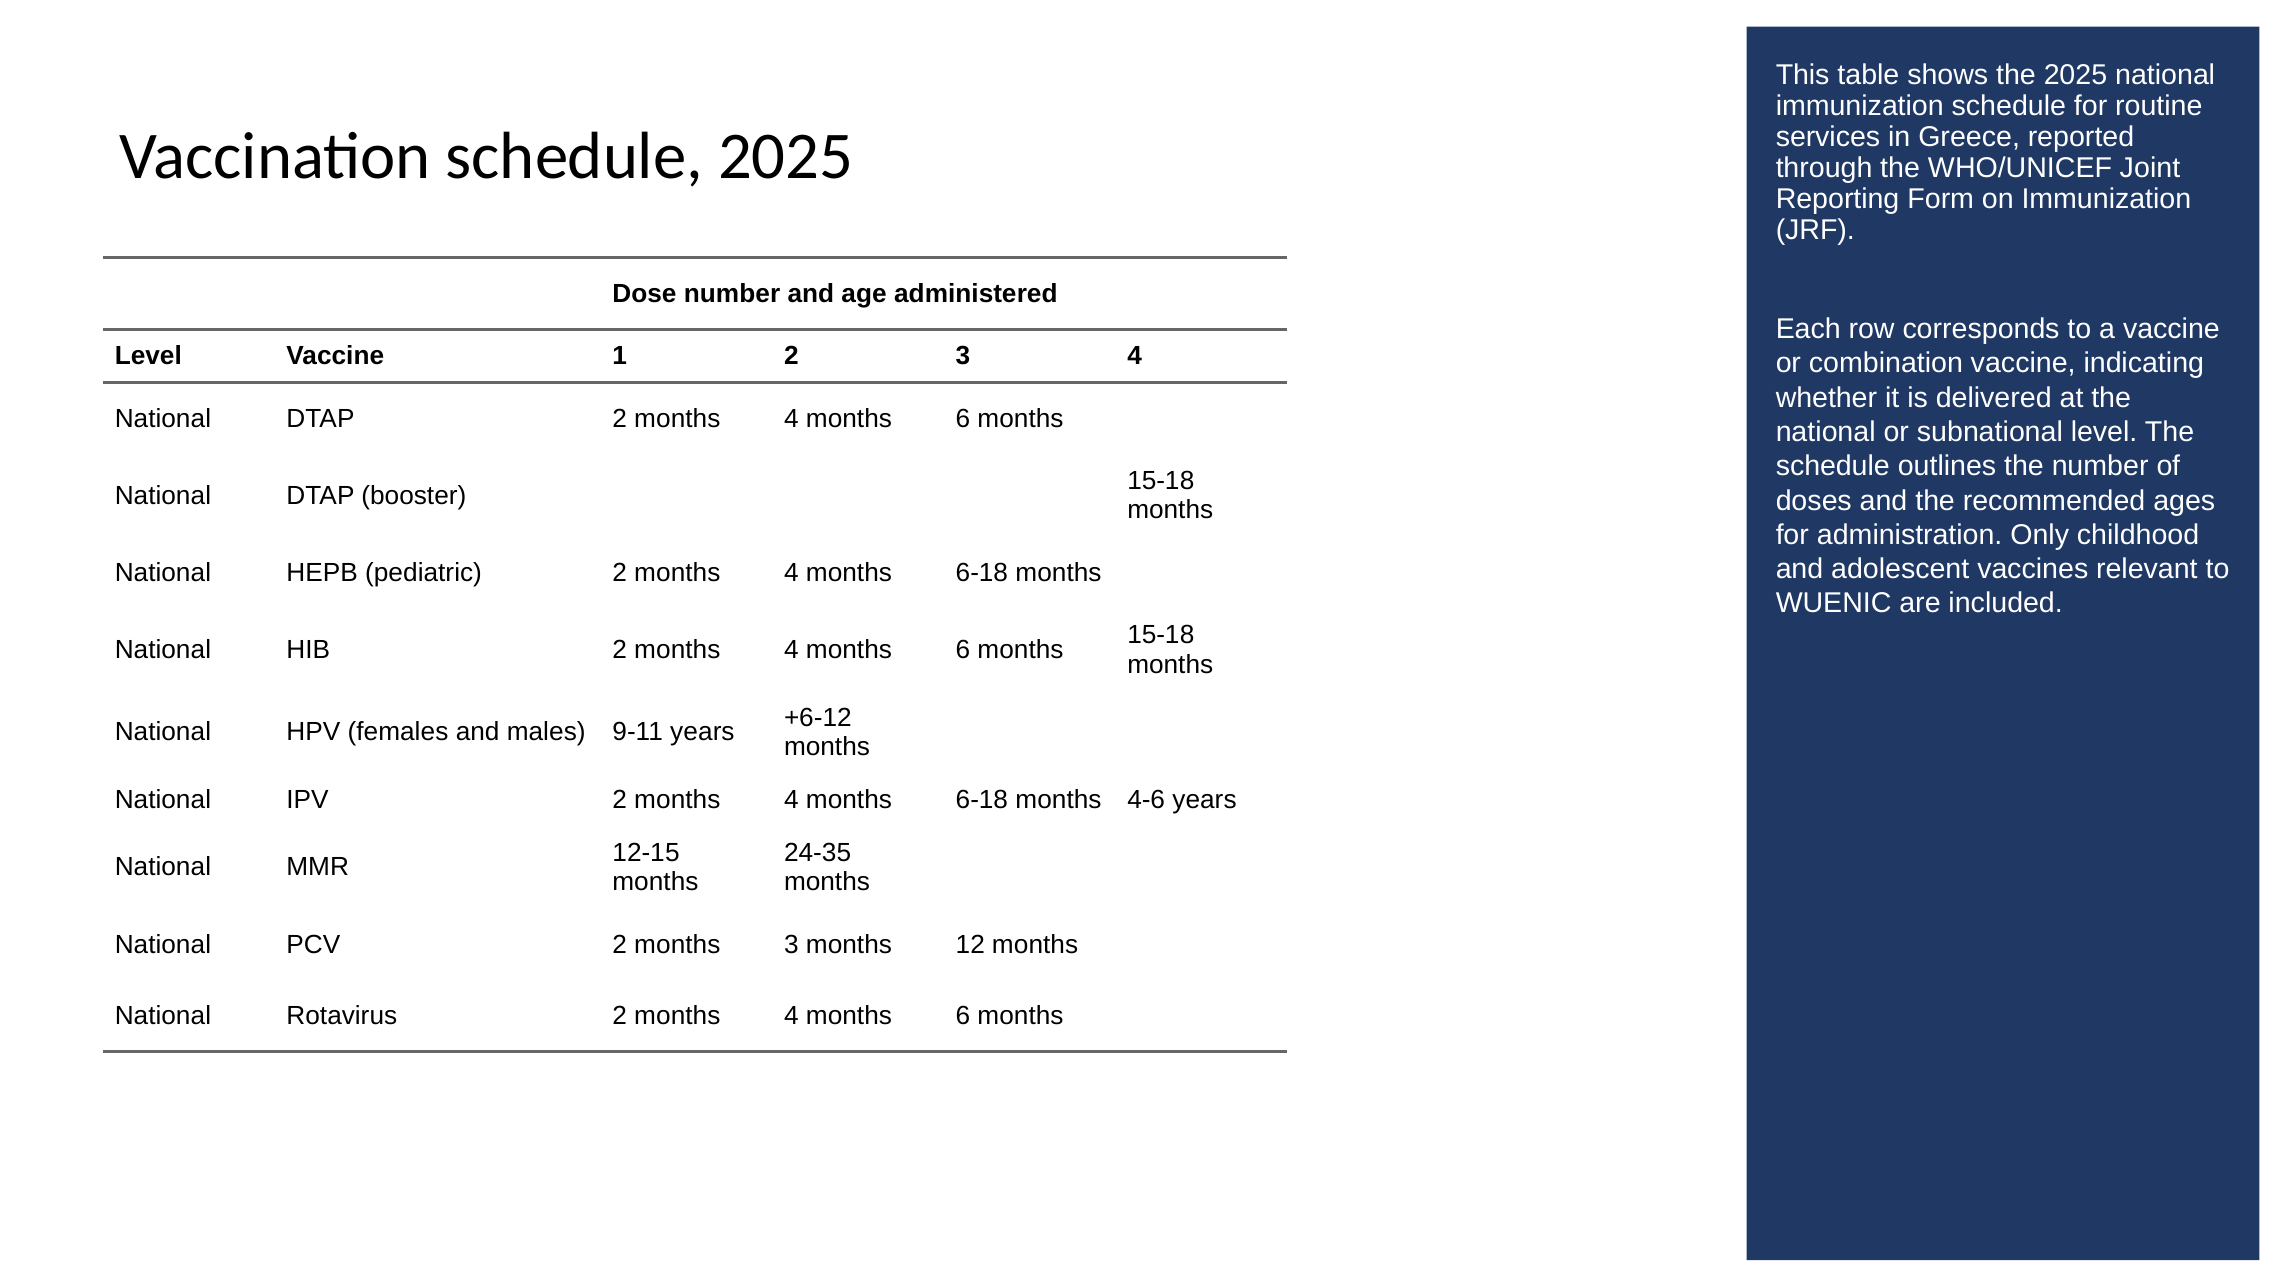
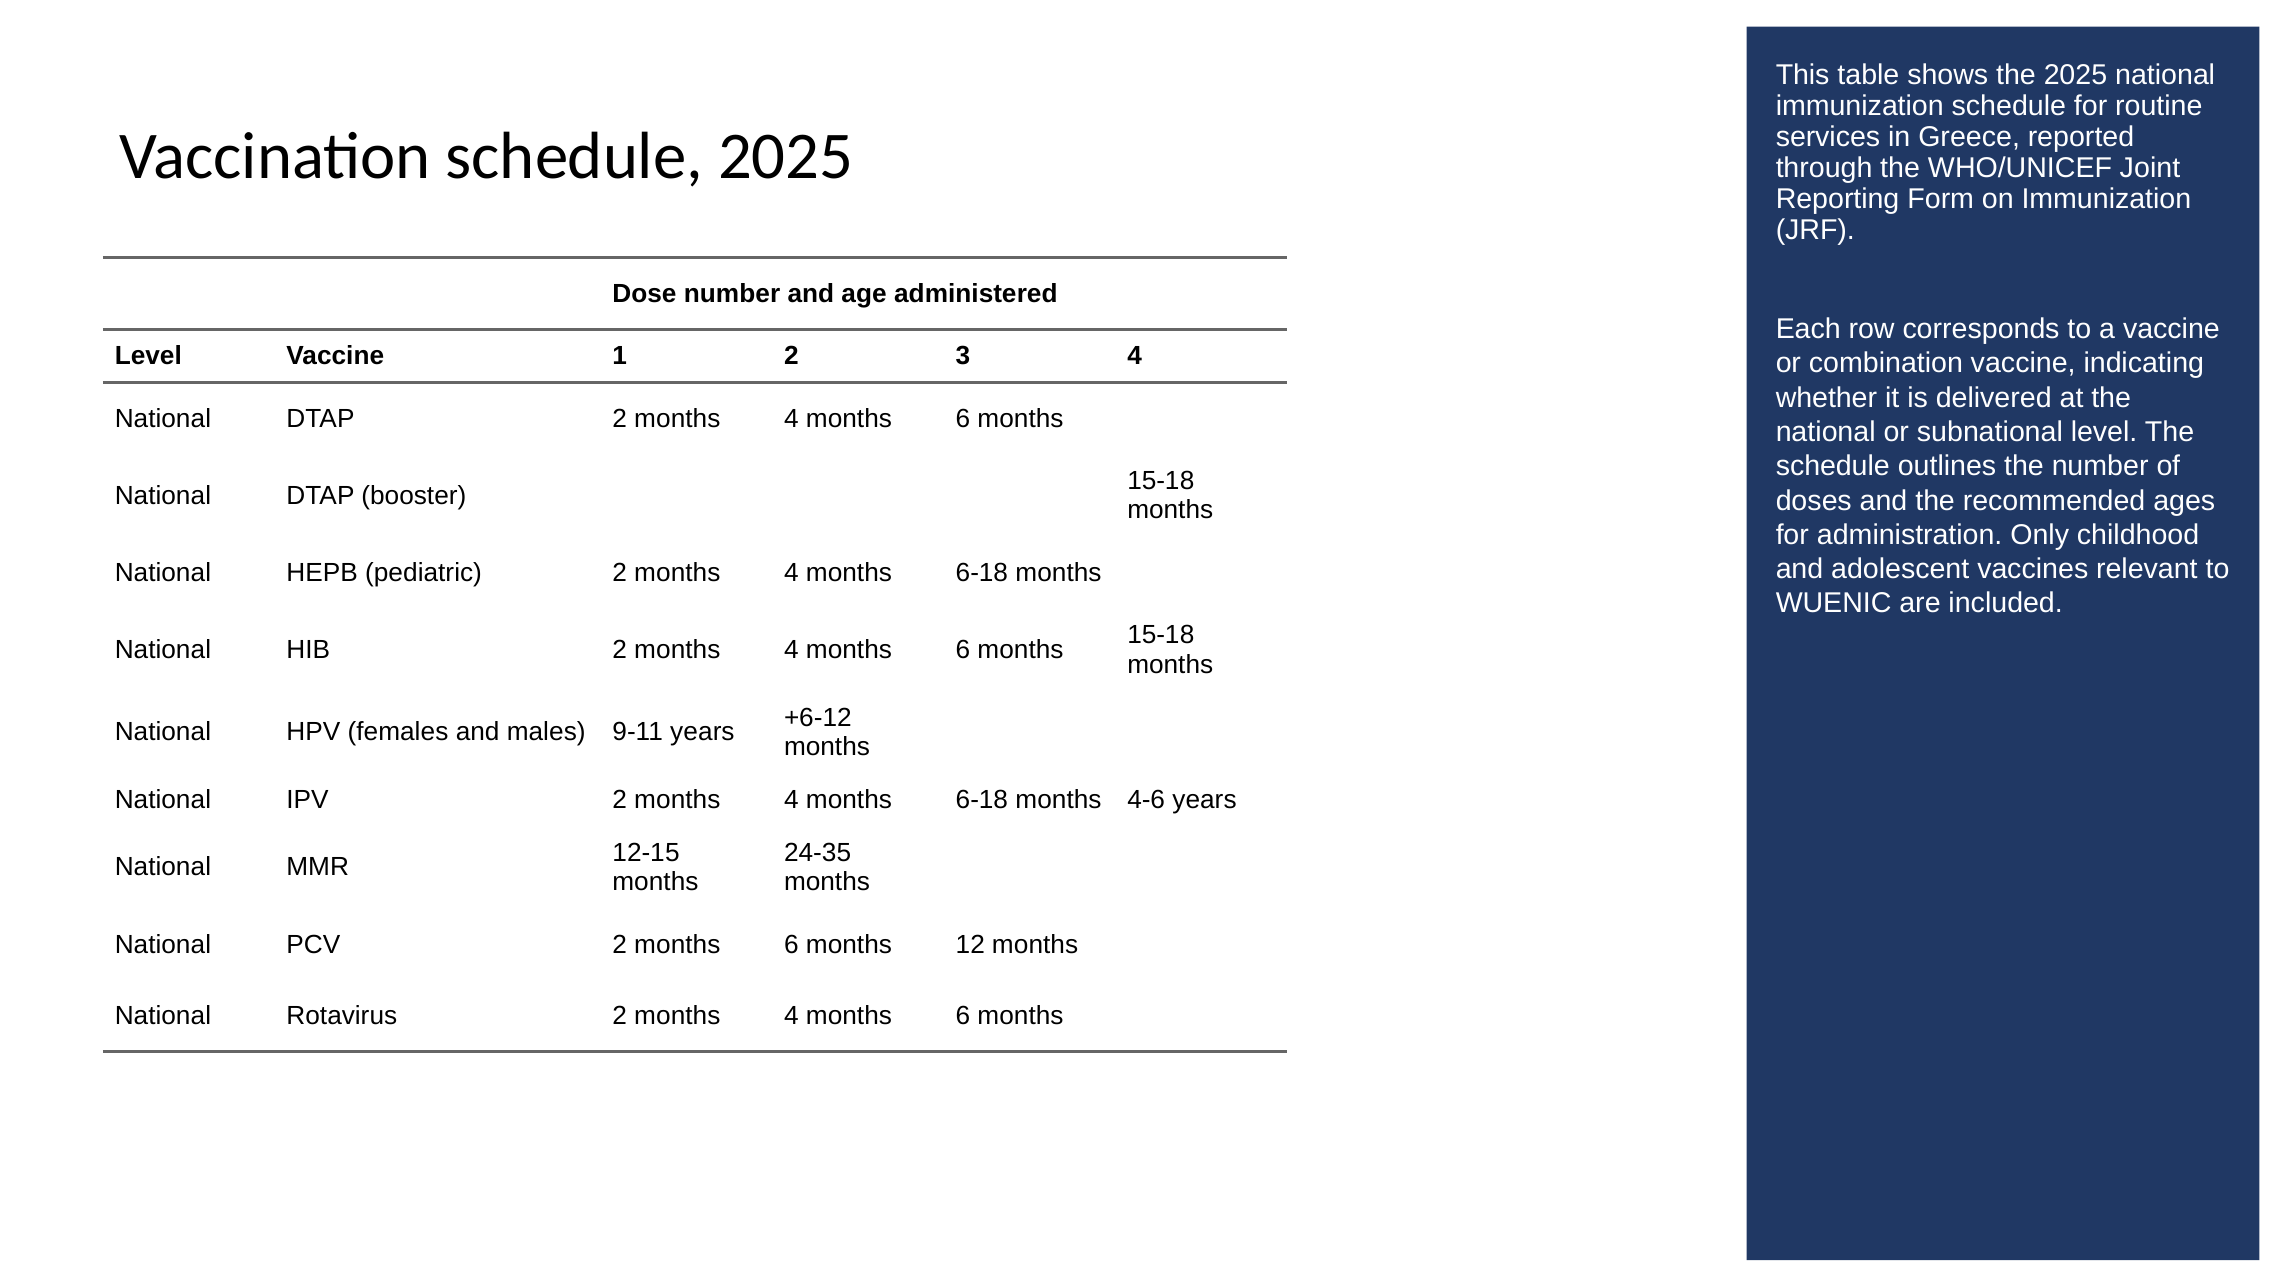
2 months 3: 3 -> 6
